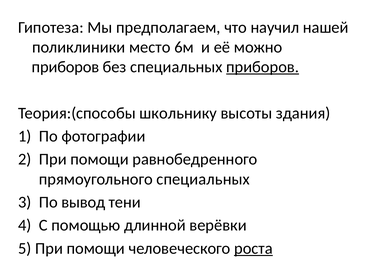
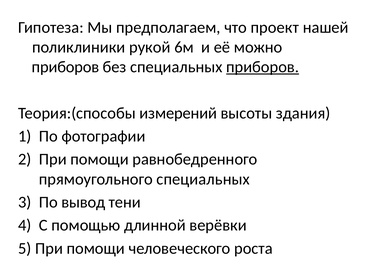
научил: научил -> проект
место: место -> рукой
школьнику: школьнику -> измерений
роста underline: present -> none
